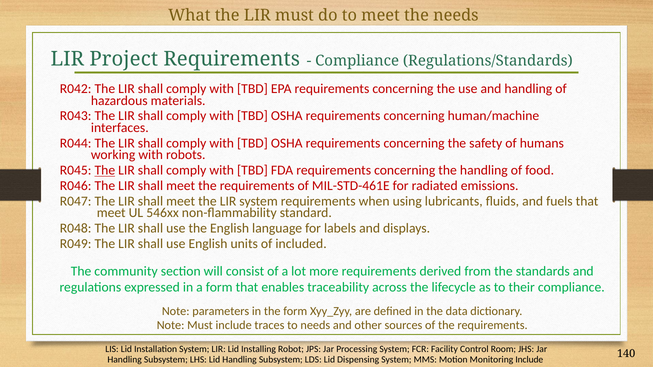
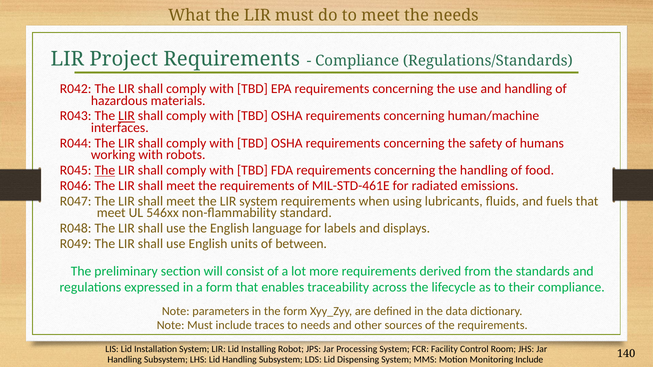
LIR at (127, 116) underline: none -> present
included: included -> between
community: community -> preliminary
